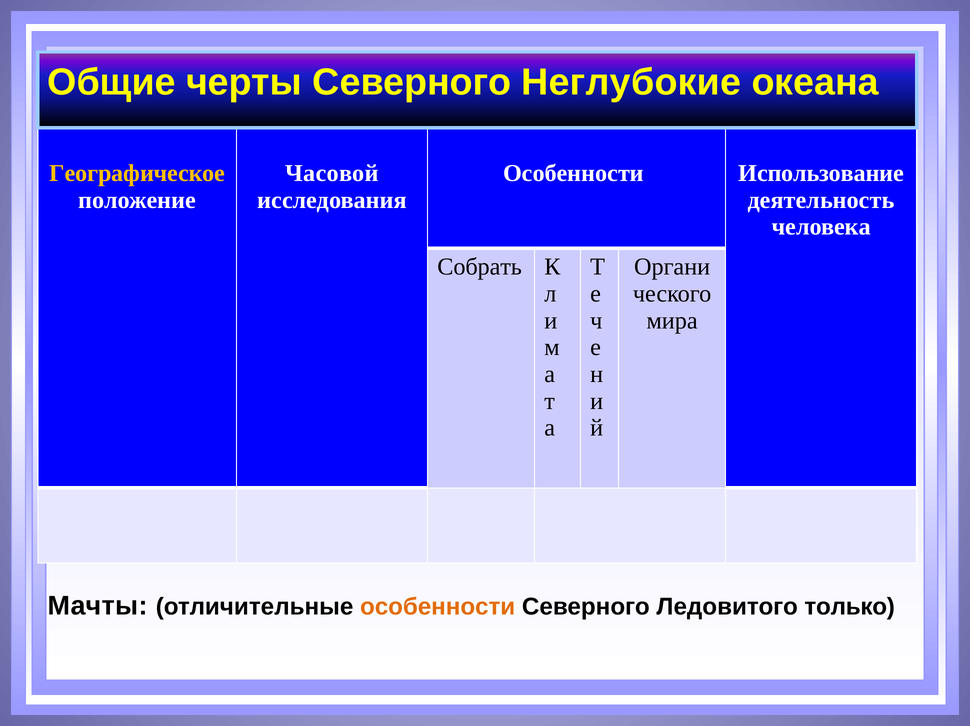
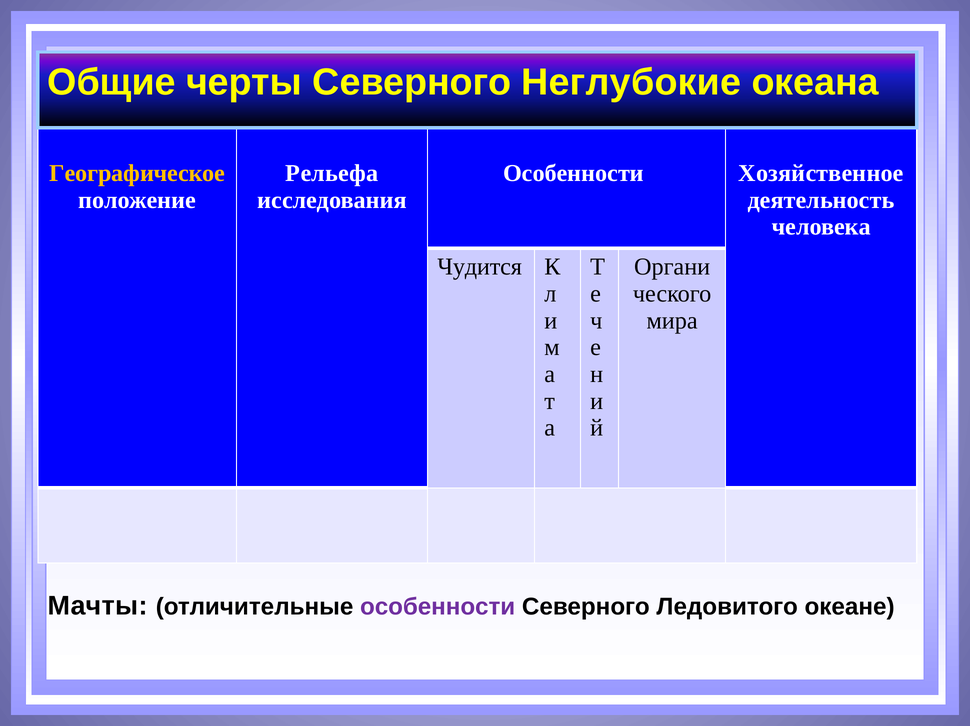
Часовой: Часовой -> Рельефа
Использование: Использование -> Хозяйственное
Собрать: Собрать -> Чудится
особенности at (438, 606) colour: orange -> purple
только: только -> океане
